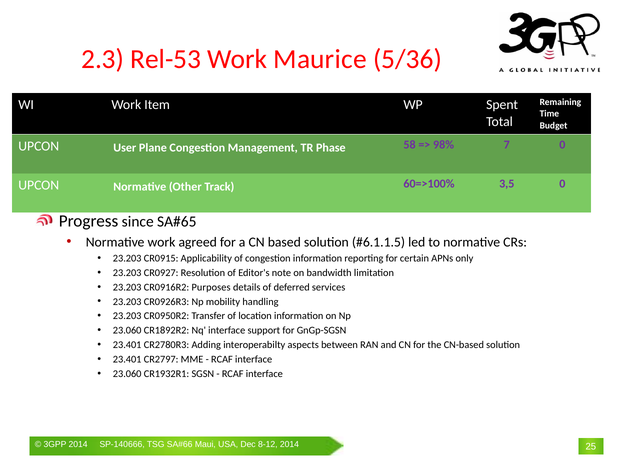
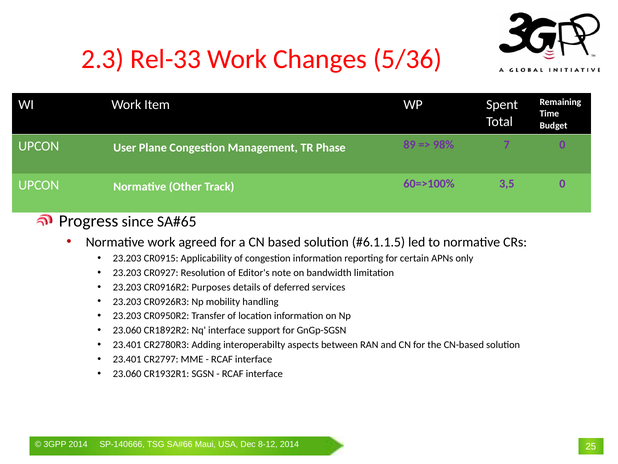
Rel-53: Rel-53 -> Rel-33
Maurice: Maurice -> Changes
58: 58 -> 89
